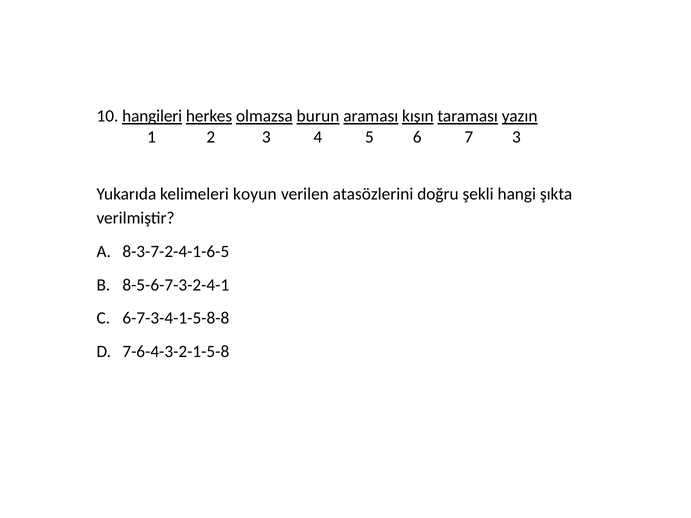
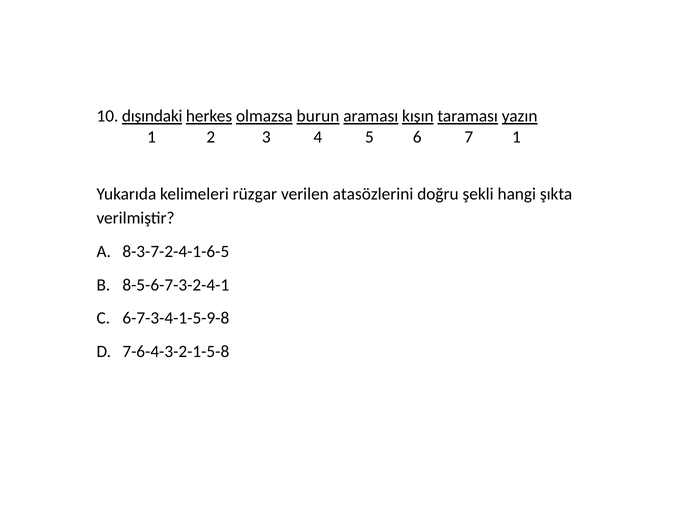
hangileri: hangileri -> dışındaki
7 3: 3 -> 1
koyun: koyun -> rüzgar
6-7-3-4-1-5-8-8: 6-7-3-4-1-5-8-8 -> 6-7-3-4-1-5-9-8
